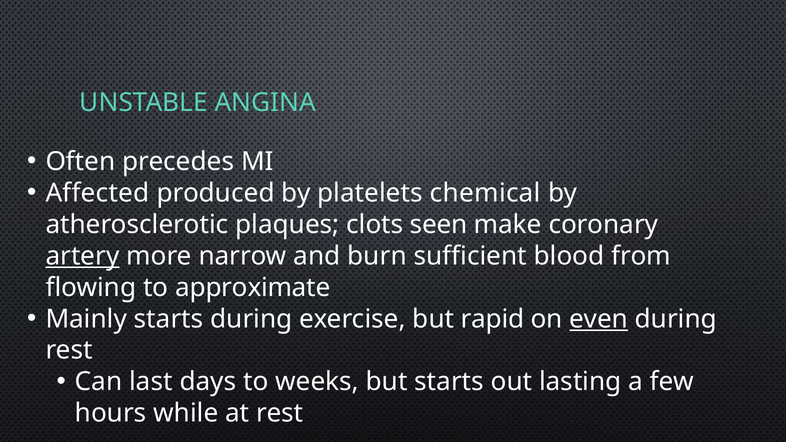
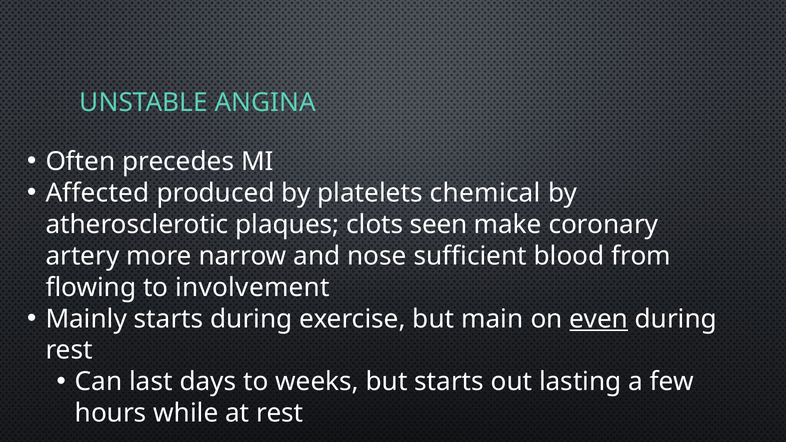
artery underline: present -> none
burn: burn -> nose
approximate: approximate -> involvement
rapid: rapid -> main
